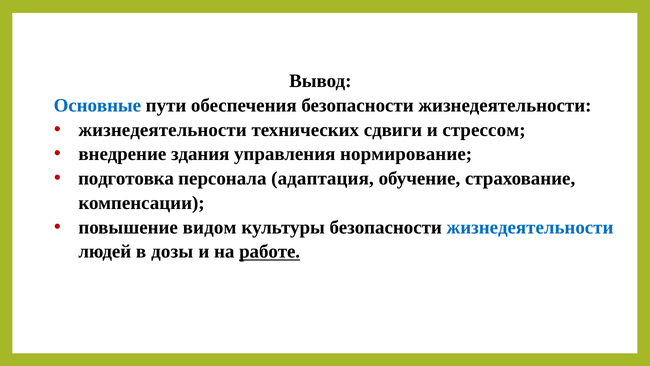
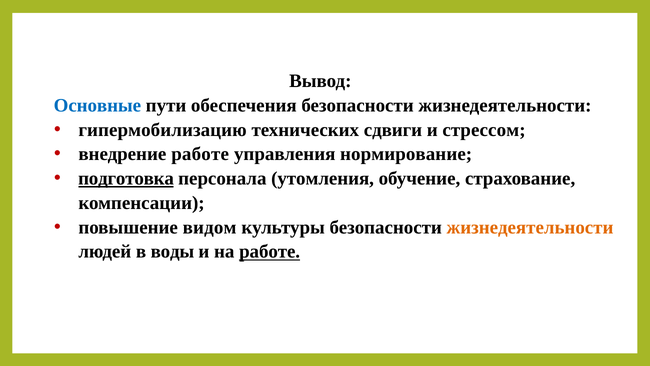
жизнедеятельности at (163, 130): жизнедеятельности -> гипермобилизацию
внедрение здания: здания -> работе
подготовка underline: none -> present
адаптация: адаптация -> утомления
жизнедеятельности at (530, 227) colour: blue -> orange
дозы: дозы -> воды
